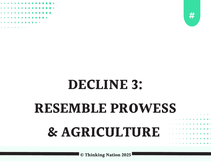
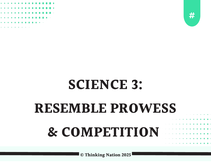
DECLINE: DECLINE -> SCIENCE
AGRICULTURE: AGRICULTURE -> COMPETITION
